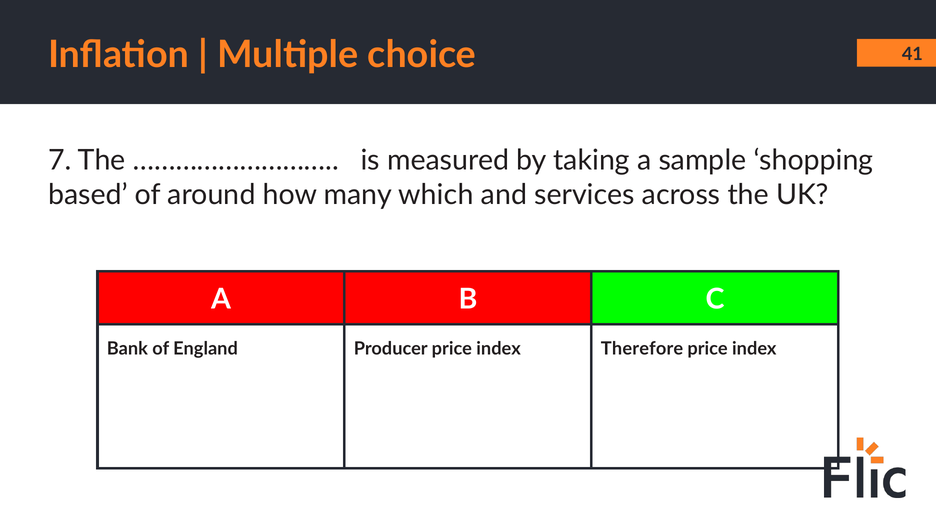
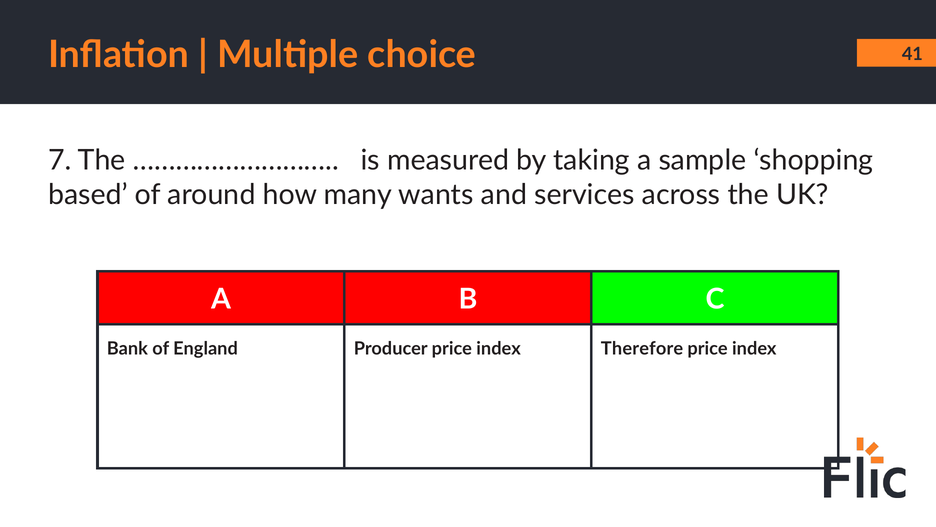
which: which -> wants
